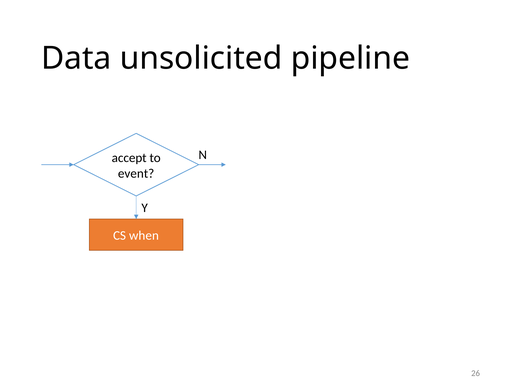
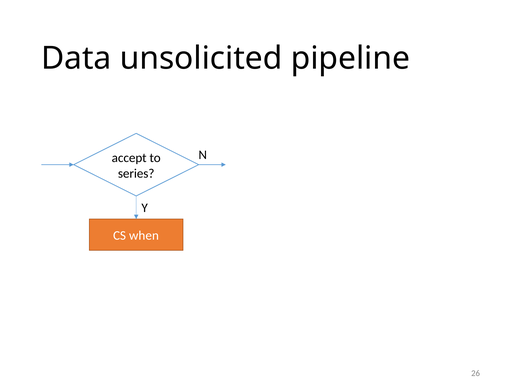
event: event -> series
